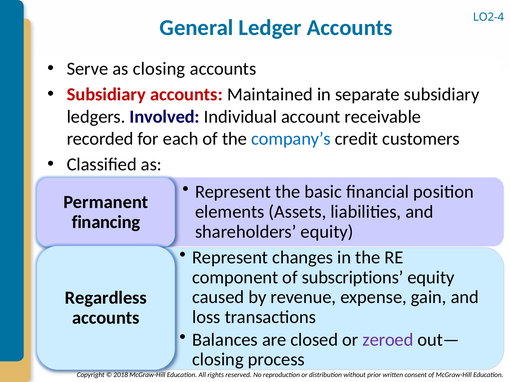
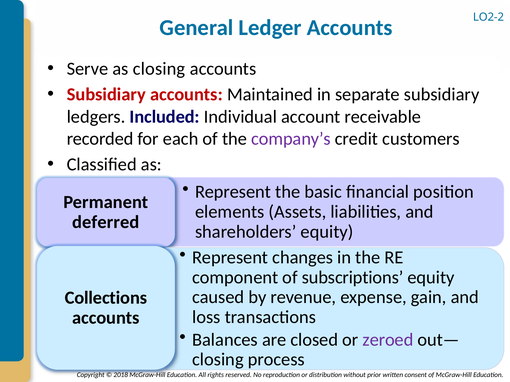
LO2-4: LO2-4 -> LO2-2
Involved: Involved -> Included
company’s colour: blue -> purple
financing: financing -> deferred
Regardless: Regardless -> Collections
